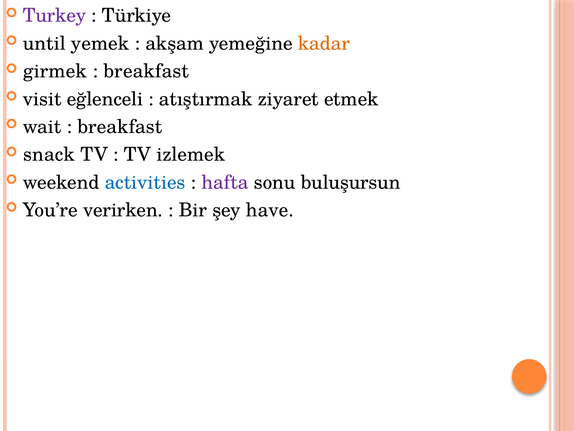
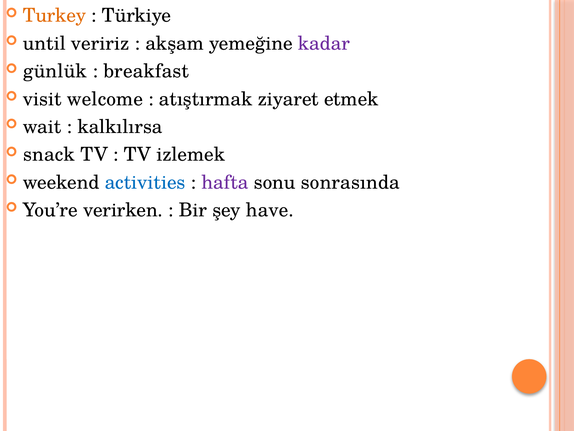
Turkey colour: purple -> orange
yemek: yemek -> veririz
kadar colour: orange -> purple
girmek: girmek -> günlük
eğlenceli: eğlenceli -> welcome
breakfast at (120, 127): breakfast -> kalkılırsa
buluşursun: buluşursun -> sonrasında
